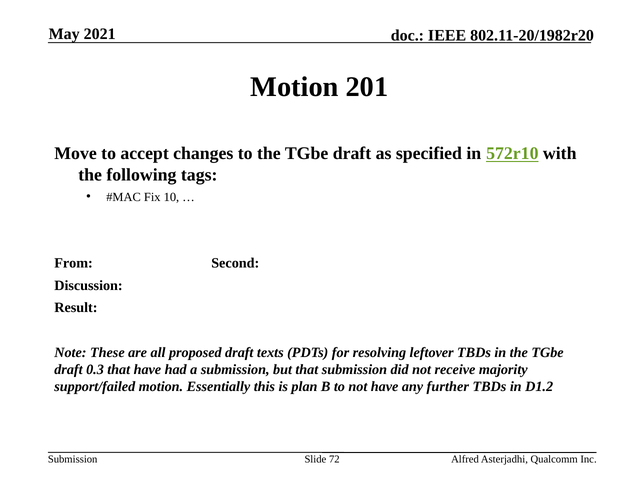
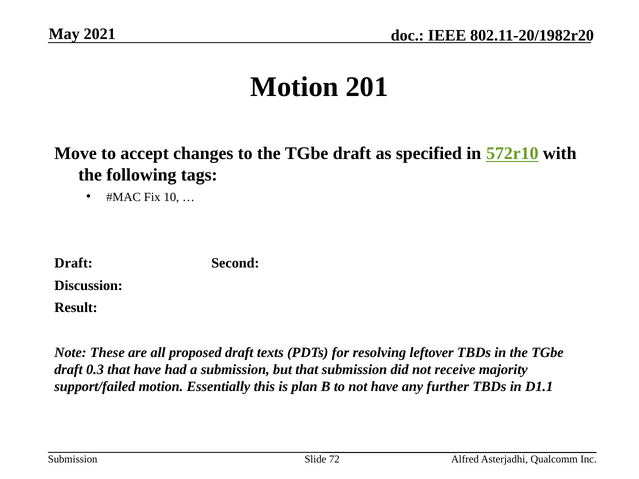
From at (74, 263): From -> Draft
D1.2: D1.2 -> D1.1
